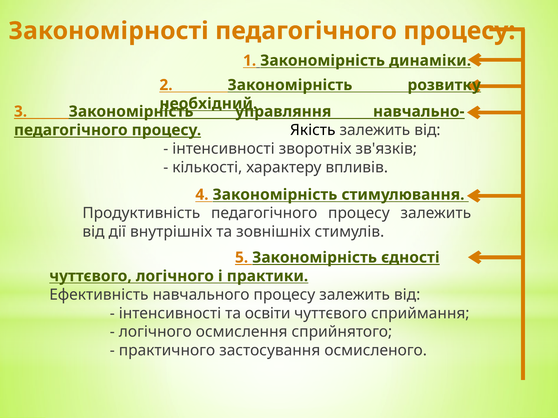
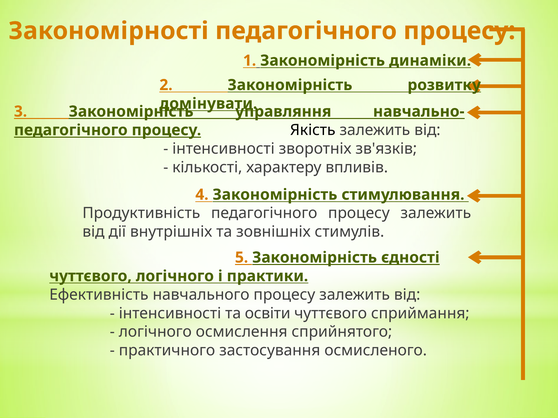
необхідний: необхідний -> домінувати
